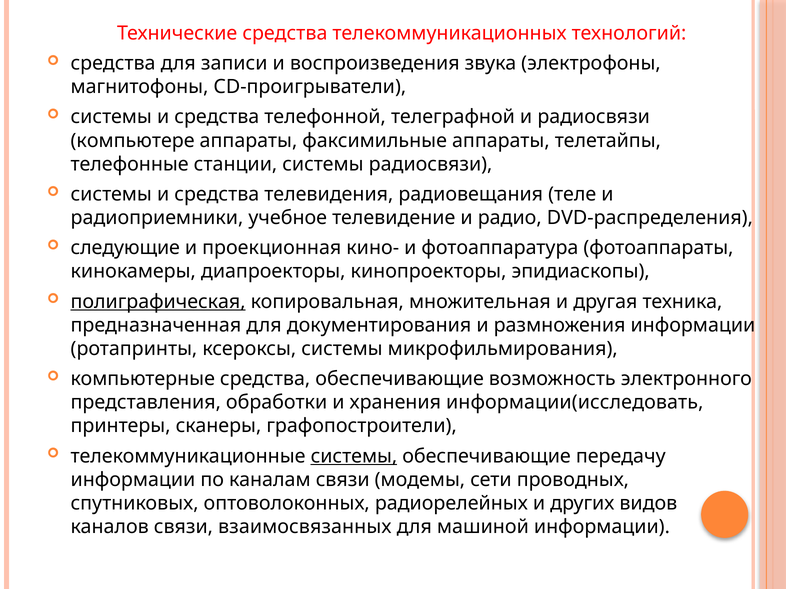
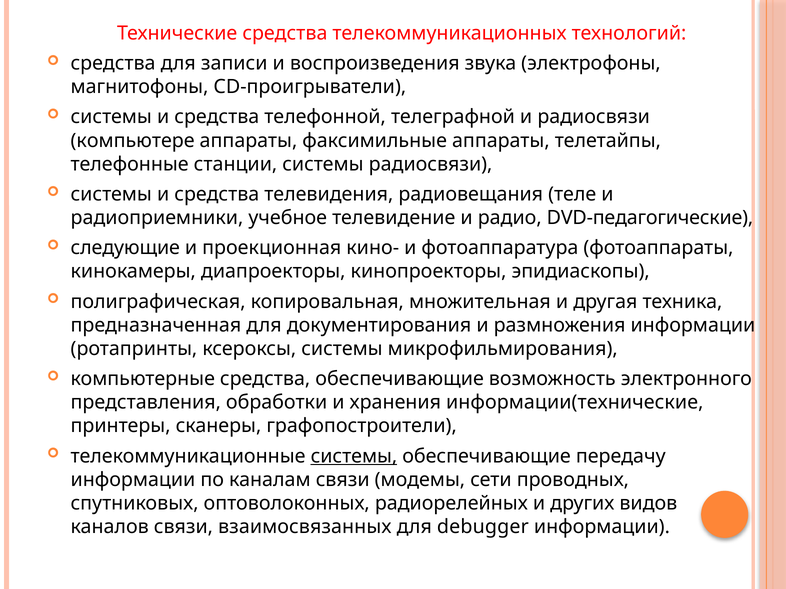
DVD-распределения: DVD-распределения -> DVD-педагогические
полиграфическая underline: present -> none
информации(исследовать: информации(исследовать -> информации(технические
машиной: машиной -> debugger
